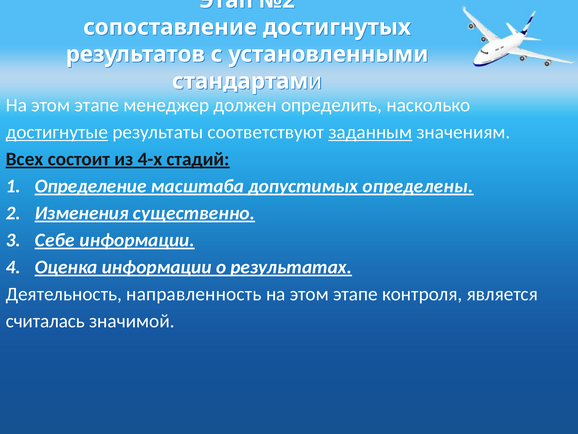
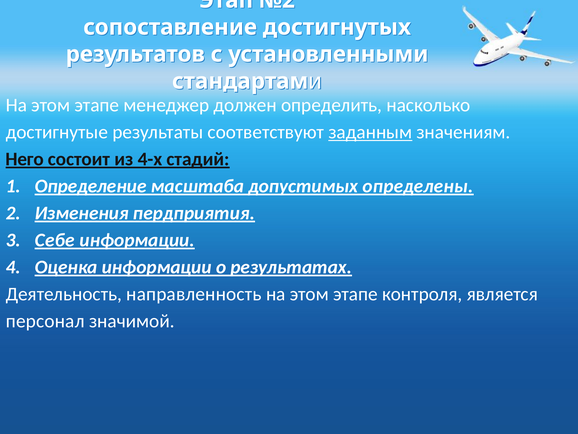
достигнутые underline: present -> none
Всех: Всех -> Него
существенно: существенно -> пердприятия
считалась: считалась -> персонал
